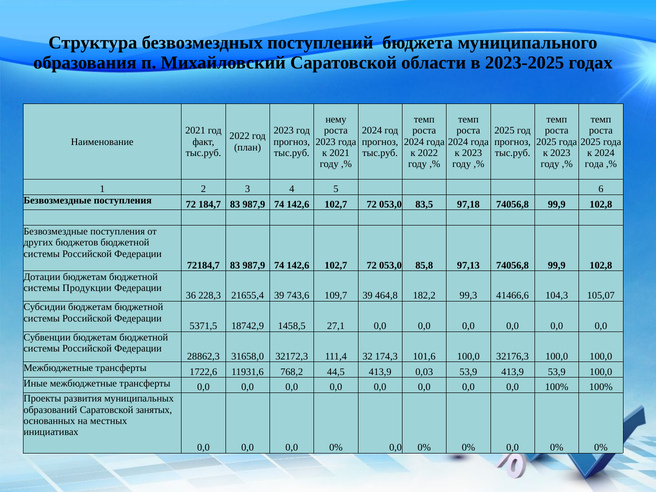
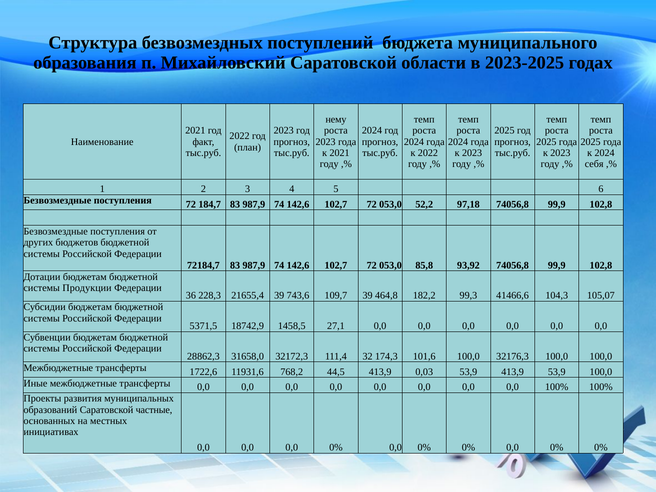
года at (594, 164): года -> себя
83,5: 83,5 -> 52,2
97,13: 97,13 -> 93,92
занятых: занятых -> частные
